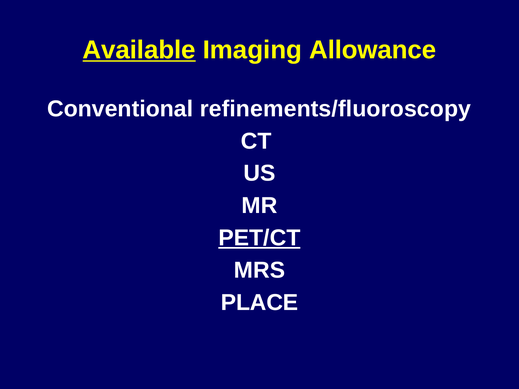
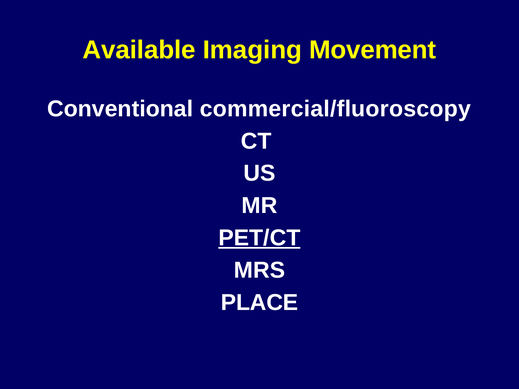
Available underline: present -> none
Allowance: Allowance -> Movement
refinements/fluoroscopy: refinements/fluoroscopy -> commercial/fluoroscopy
